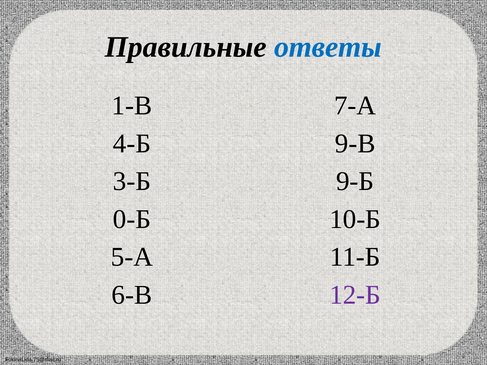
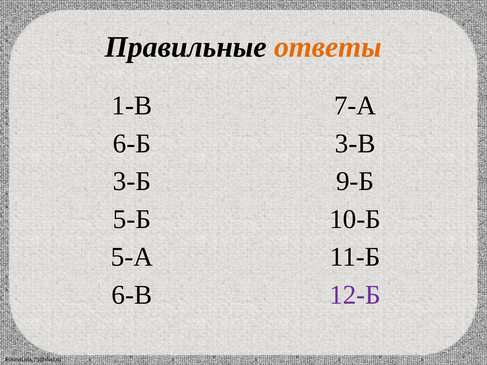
ответы colour: blue -> orange
4-Б: 4-Б -> 6-Б
9-В: 9-В -> 3-В
0-Б: 0-Б -> 5-Б
